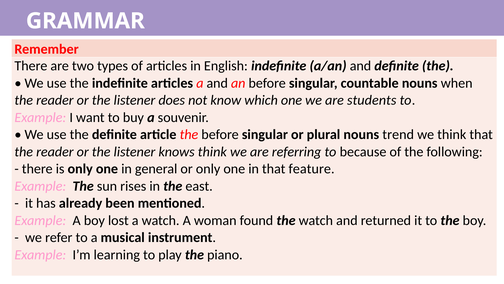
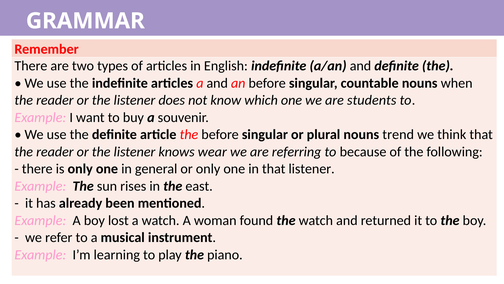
knows think: think -> wear
that feature: feature -> listener
